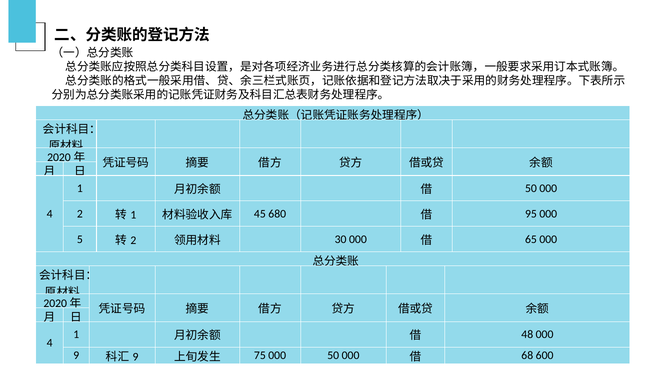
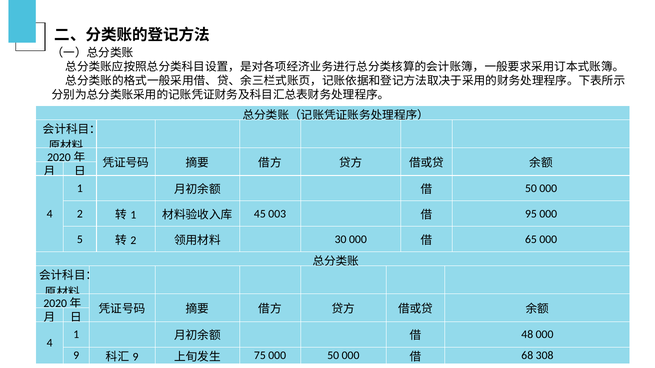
680: 680 -> 003
600: 600 -> 308
